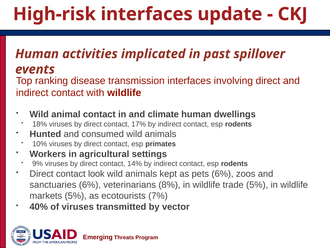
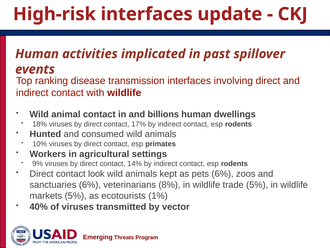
climate: climate -> billions
7%: 7% -> 1%
